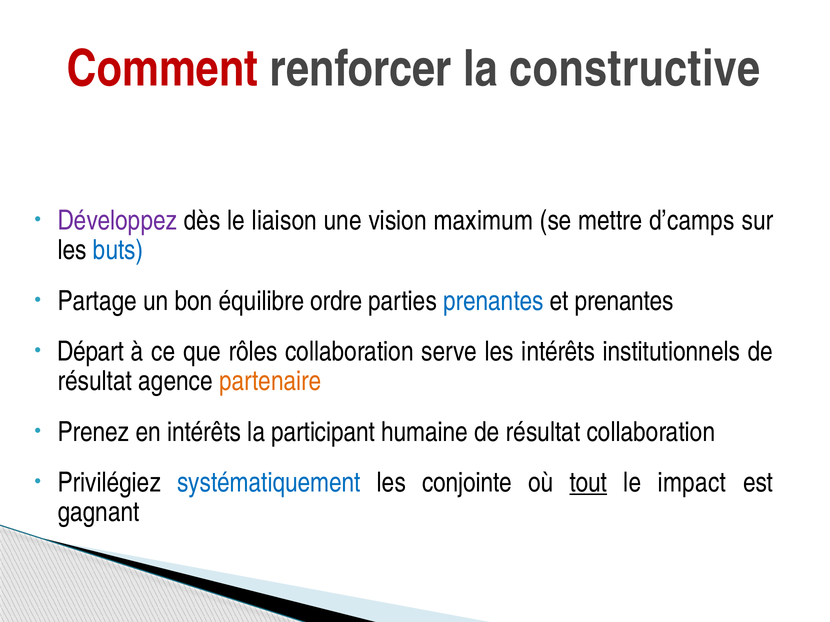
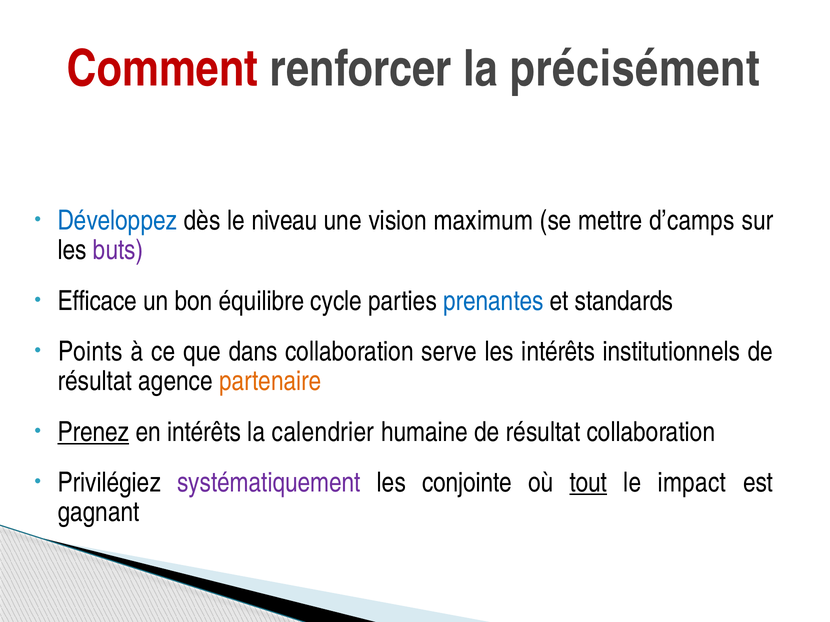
constructive: constructive -> précisément
Développez colour: purple -> blue
liaison: liaison -> niveau
buts colour: blue -> purple
Partage: Partage -> Efficace
ordre: ordre -> cycle
et prenantes: prenantes -> standards
Départ: Départ -> Points
rôles: rôles -> dans
Prenez underline: none -> present
participant: participant -> calendrier
systématiquement colour: blue -> purple
